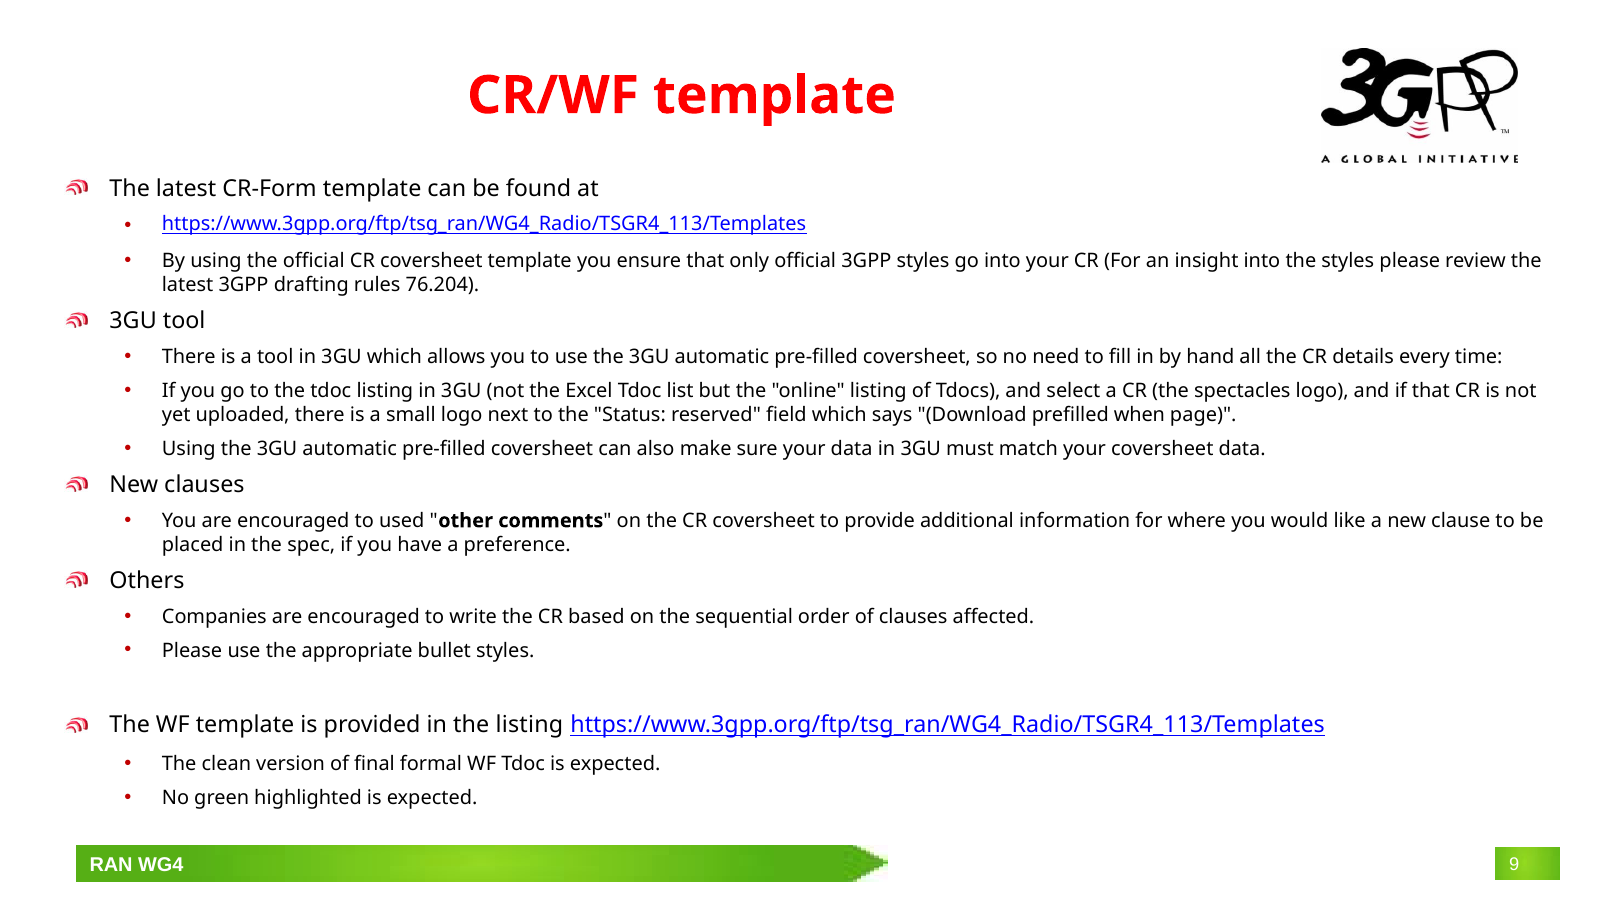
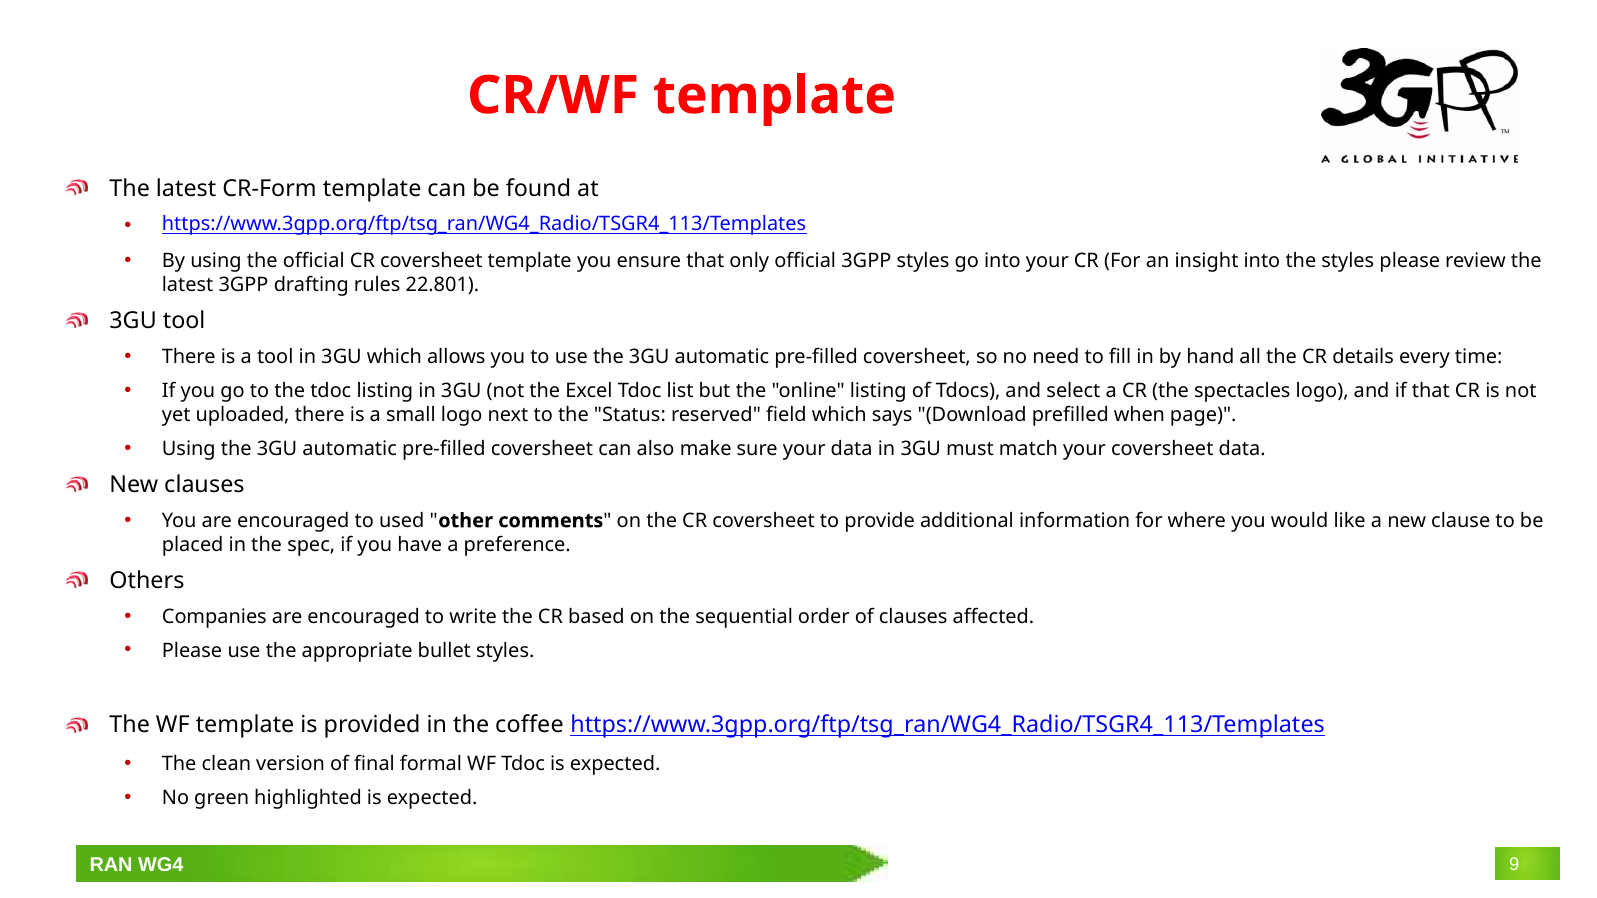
76.204: 76.204 -> 22.801
the listing: listing -> coffee
